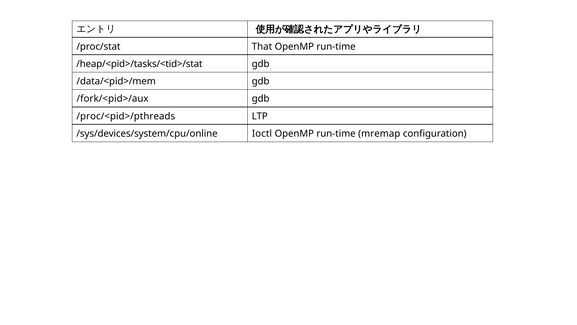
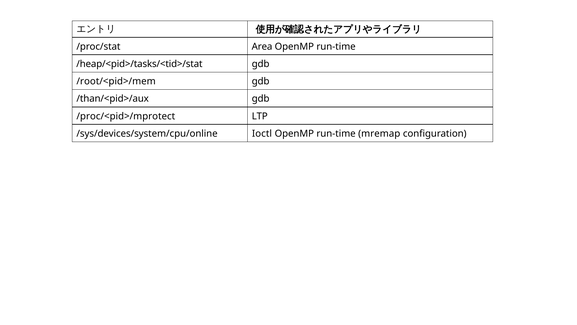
That: That -> Area
/data/<pid>/mem: /data/<pid>/mem -> /root/<pid>/mem
/fork/<pid>/aux: /fork/<pid>/aux -> /than/<pid>/aux
/proc/<pid>/pthreads: /proc/<pid>/pthreads -> /proc/<pid>/mprotect
